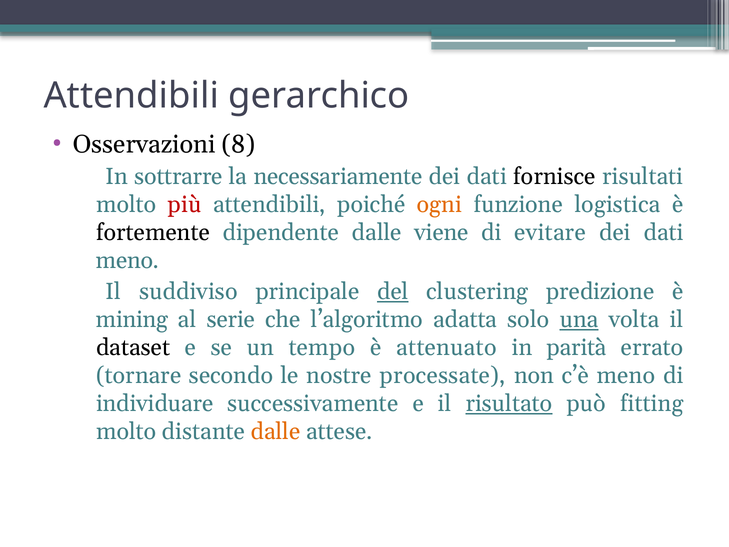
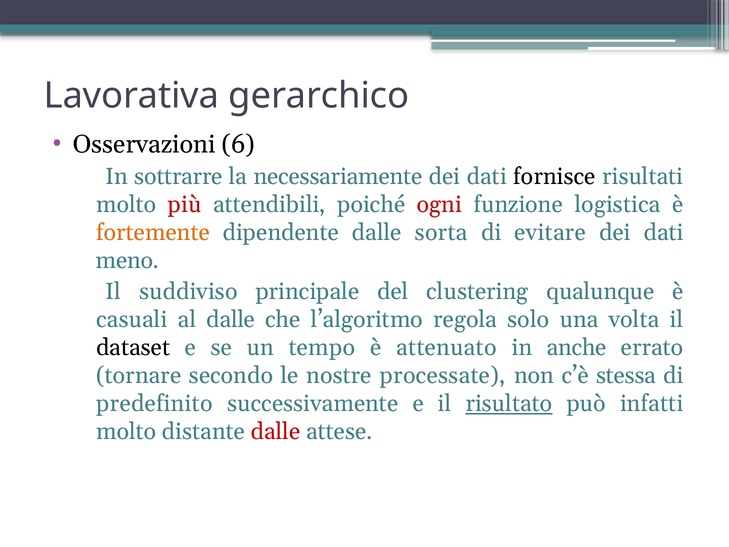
Attendibili at (131, 96): Attendibili -> Lavorativa
8: 8 -> 6
ogni colour: orange -> red
fortemente colour: black -> orange
viene: viene -> sorta
del underline: present -> none
predizione: predizione -> qualunque
mining: mining -> casuali
al serie: serie -> dalle
adatta: adatta -> regola
una underline: present -> none
parità: parità -> anche
c’è meno: meno -> stessa
individuare: individuare -> predefinito
fitting: fitting -> infatti
dalle at (276, 432) colour: orange -> red
